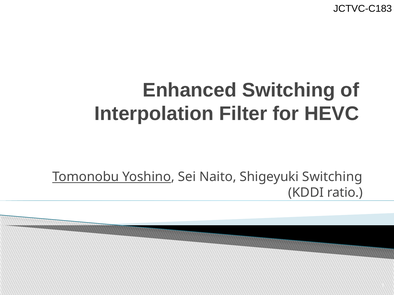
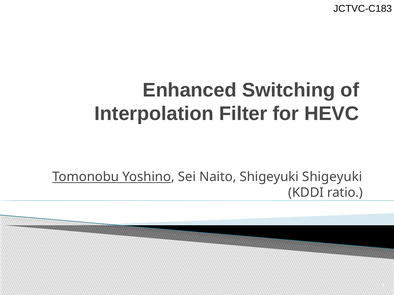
Shigeyuki Switching: Switching -> Shigeyuki
